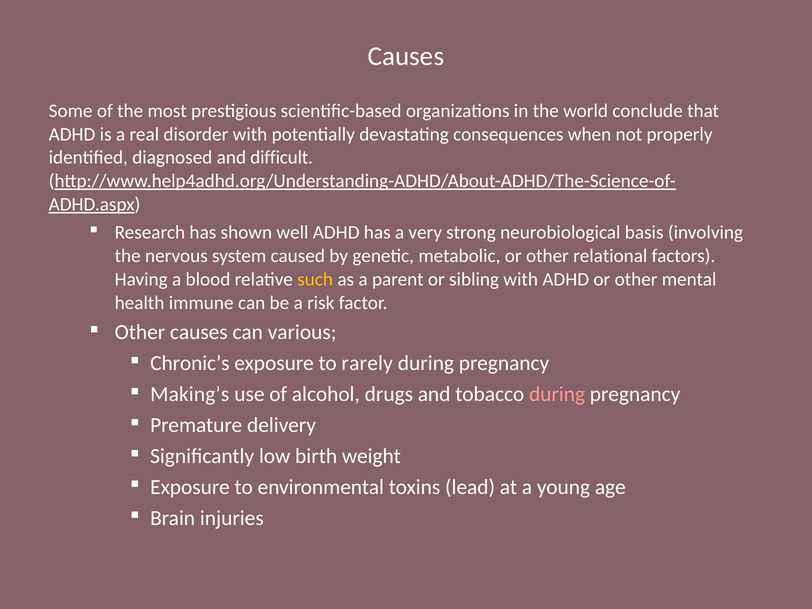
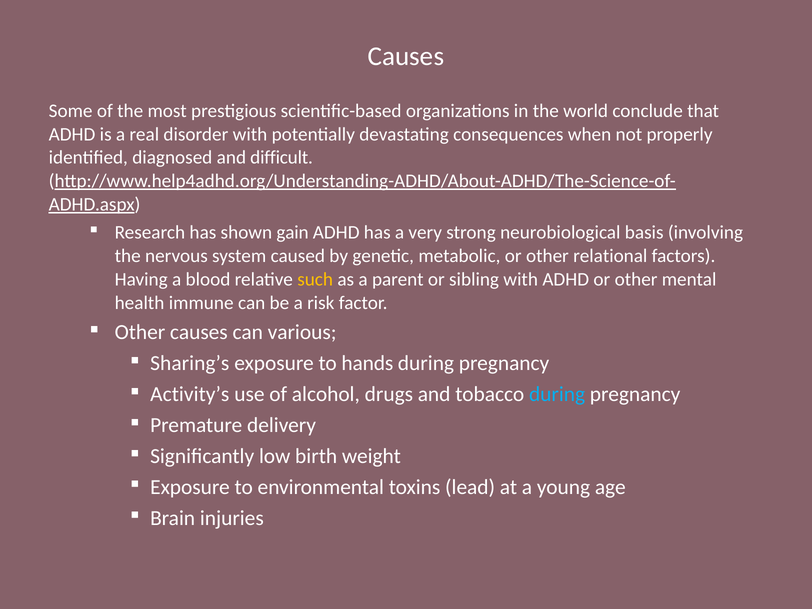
well: well -> gain
Chronic’s: Chronic’s -> Sharing’s
rarely: rarely -> hands
Making’s: Making’s -> Activity’s
during at (557, 394) colour: pink -> light blue
